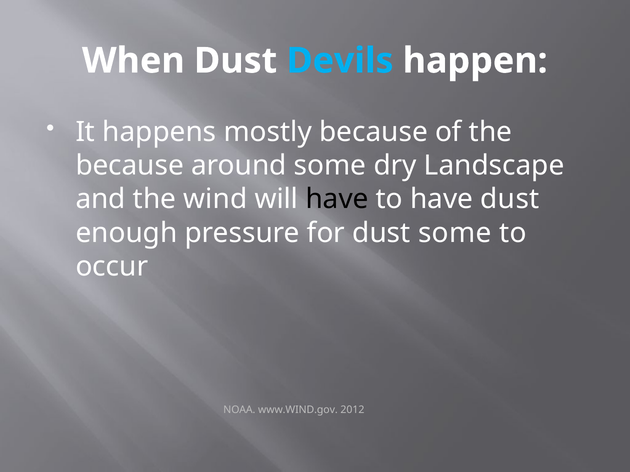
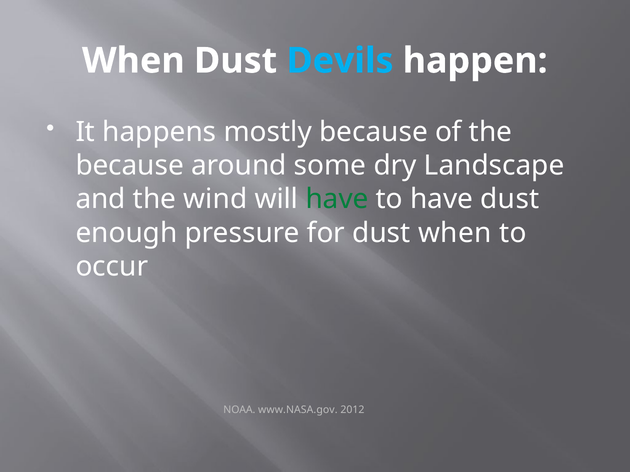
have at (337, 199) colour: black -> green
dust some: some -> when
www.WIND.gov: www.WIND.gov -> www.NASA.gov
